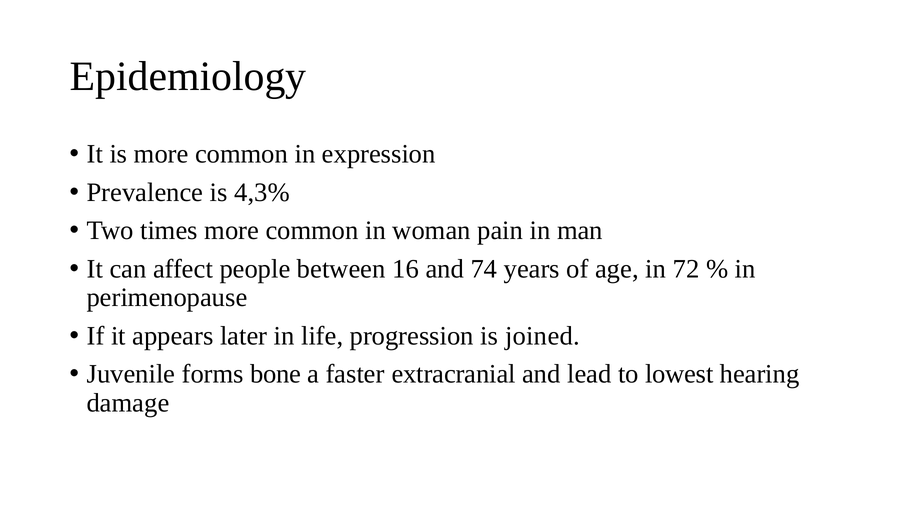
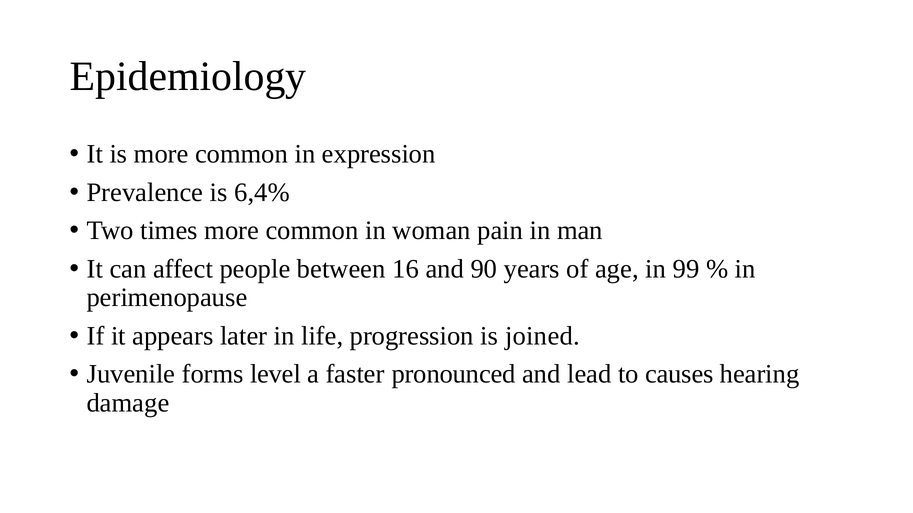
4,3%: 4,3% -> 6,4%
74: 74 -> 90
72: 72 -> 99
bone: bone -> level
extracranial: extracranial -> pronounced
lowest: lowest -> causes
